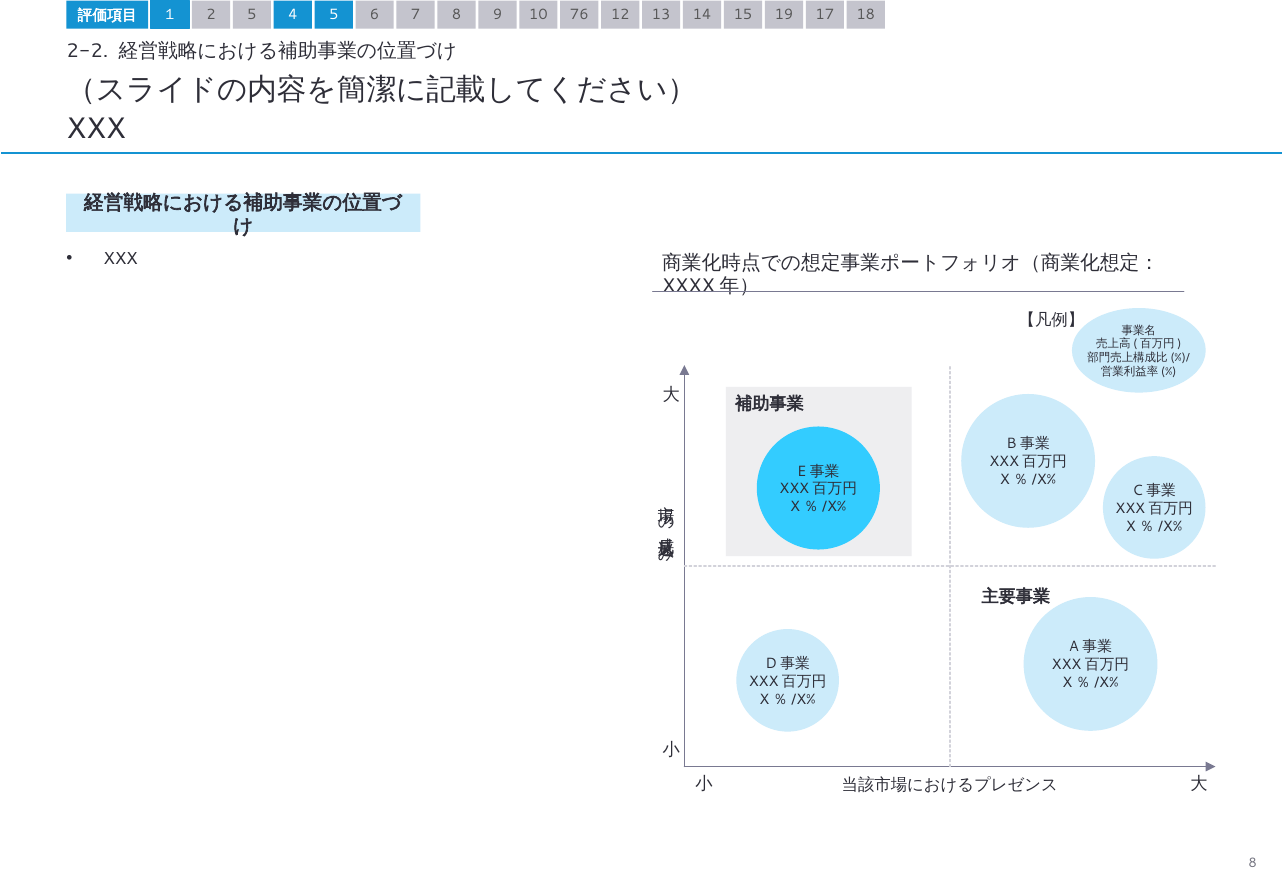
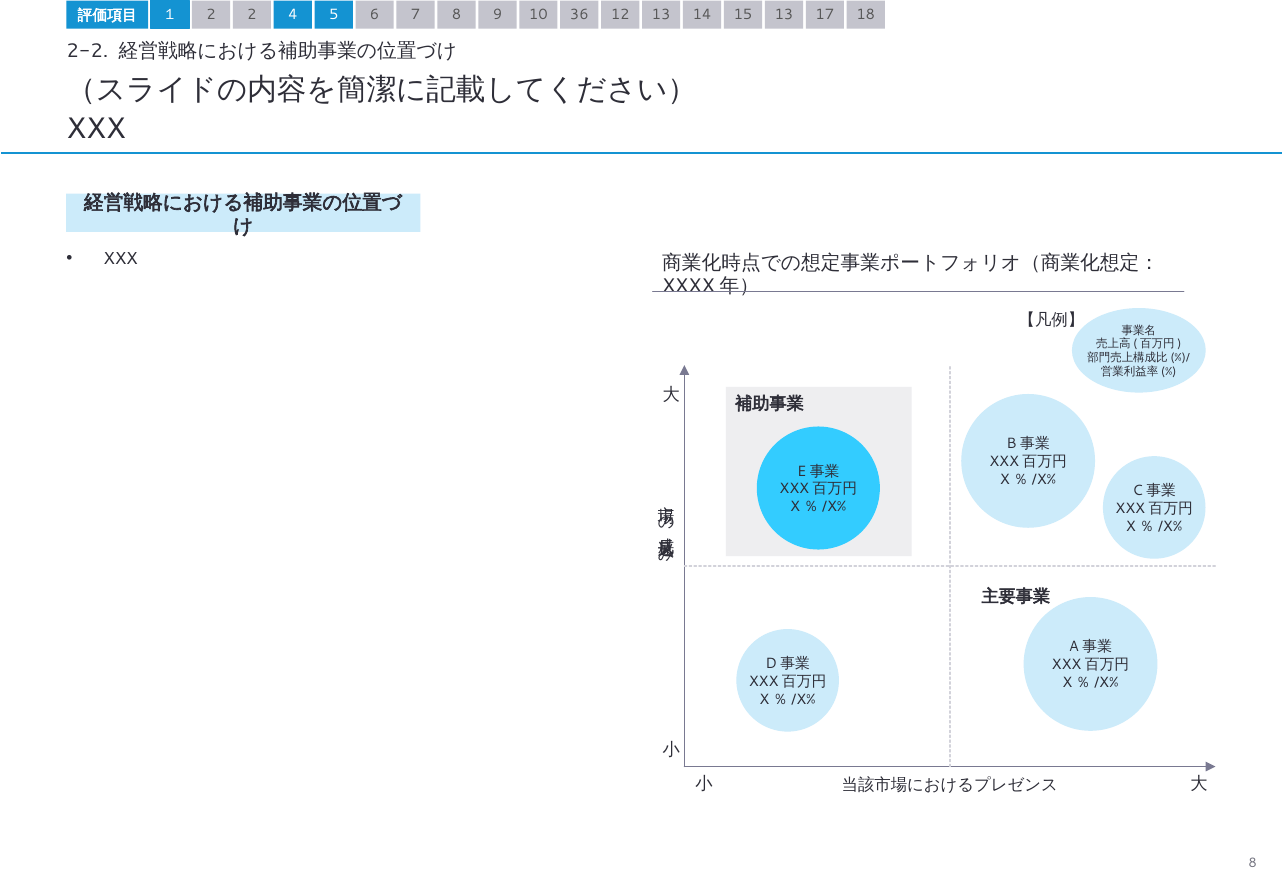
2 5: 5 -> 2
76: 76 -> 36
15 19: 19 -> 13
